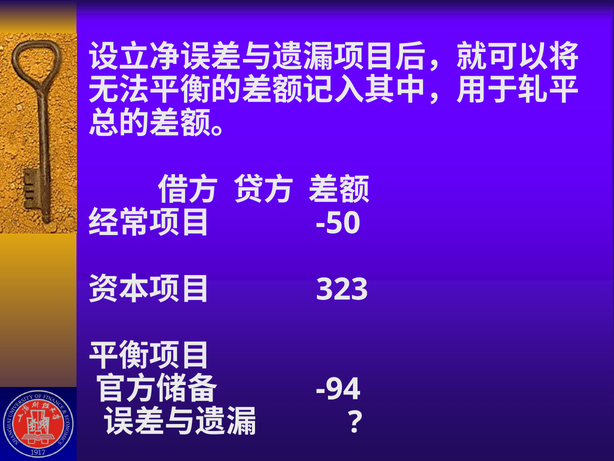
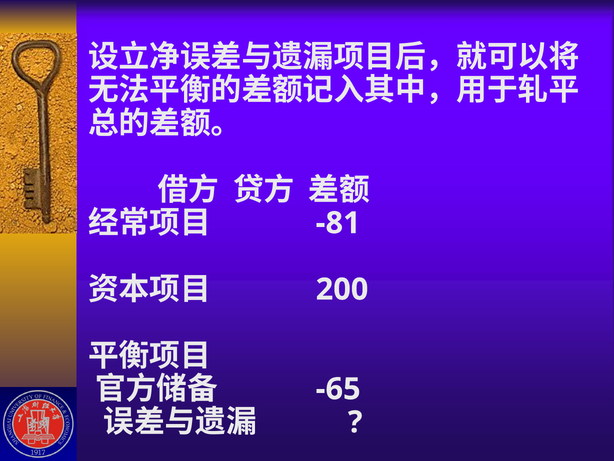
-50: -50 -> -81
323: 323 -> 200
-94: -94 -> -65
